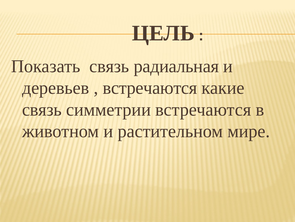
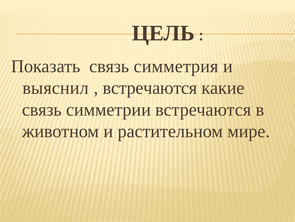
радиальная: радиальная -> симметрия
деревьев: деревьев -> выяснил
